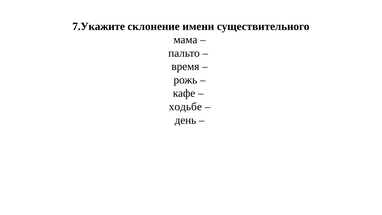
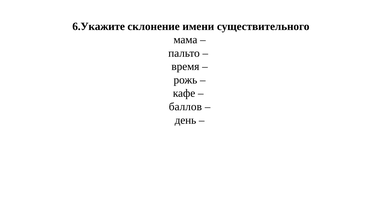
7.Укажите: 7.Укажите -> 6.Укажите
ходьбе: ходьбе -> баллов
